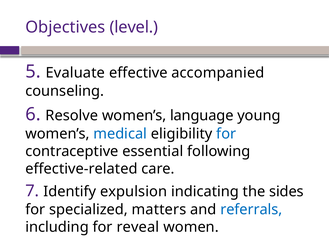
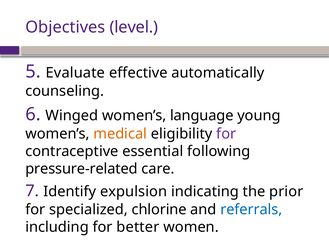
accompanied: accompanied -> automatically
Resolve: Resolve -> Winged
medical colour: blue -> orange
for at (226, 134) colour: blue -> purple
effective-related: effective-related -> pressure-related
sides: sides -> prior
matters: matters -> chlorine
reveal: reveal -> better
